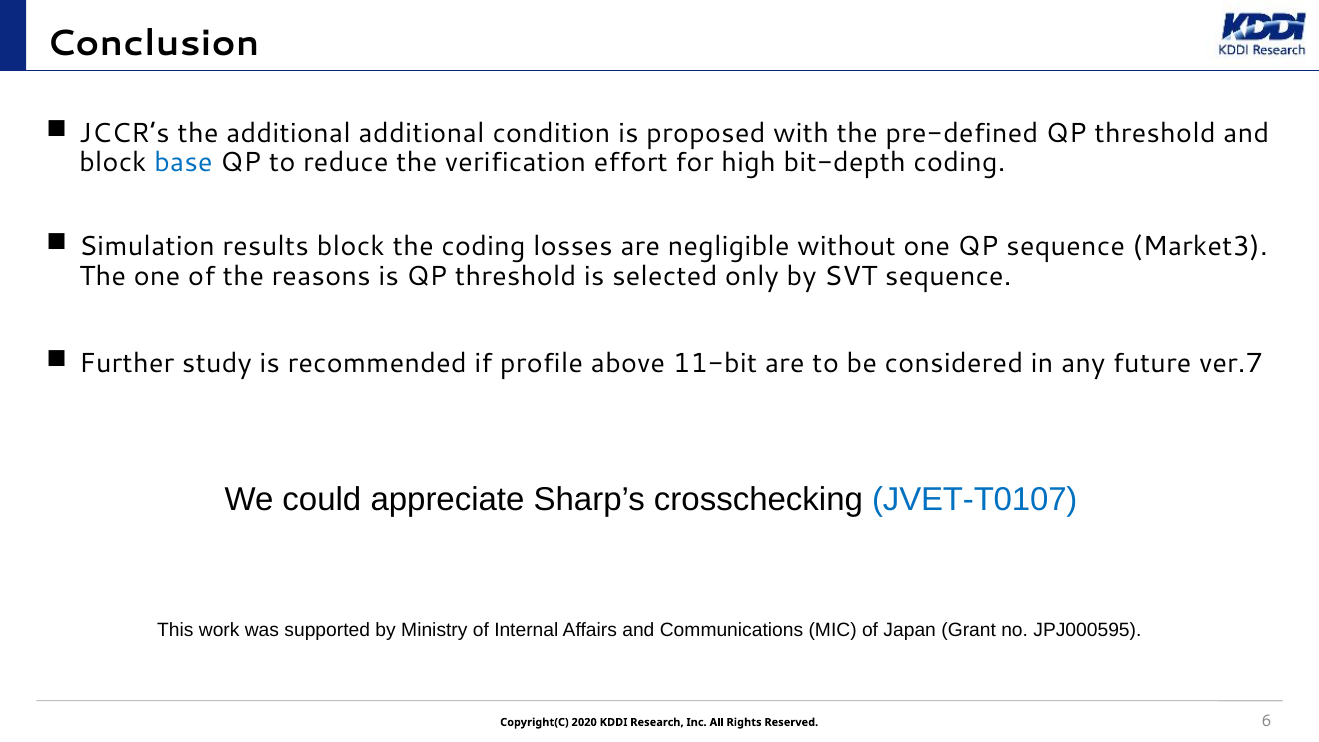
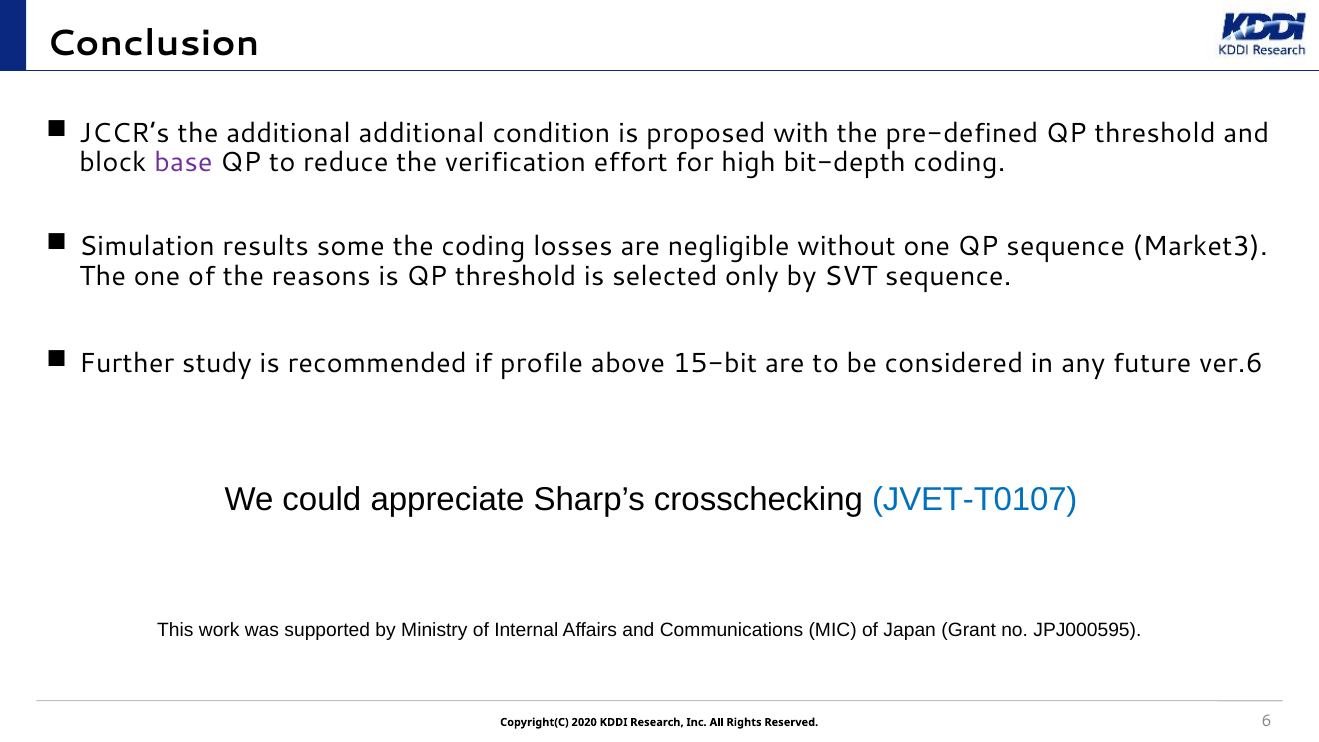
base colour: blue -> purple
results block: block -> some
11-bit: 11-bit -> 15-bit
ver.7: ver.7 -> ver.6
